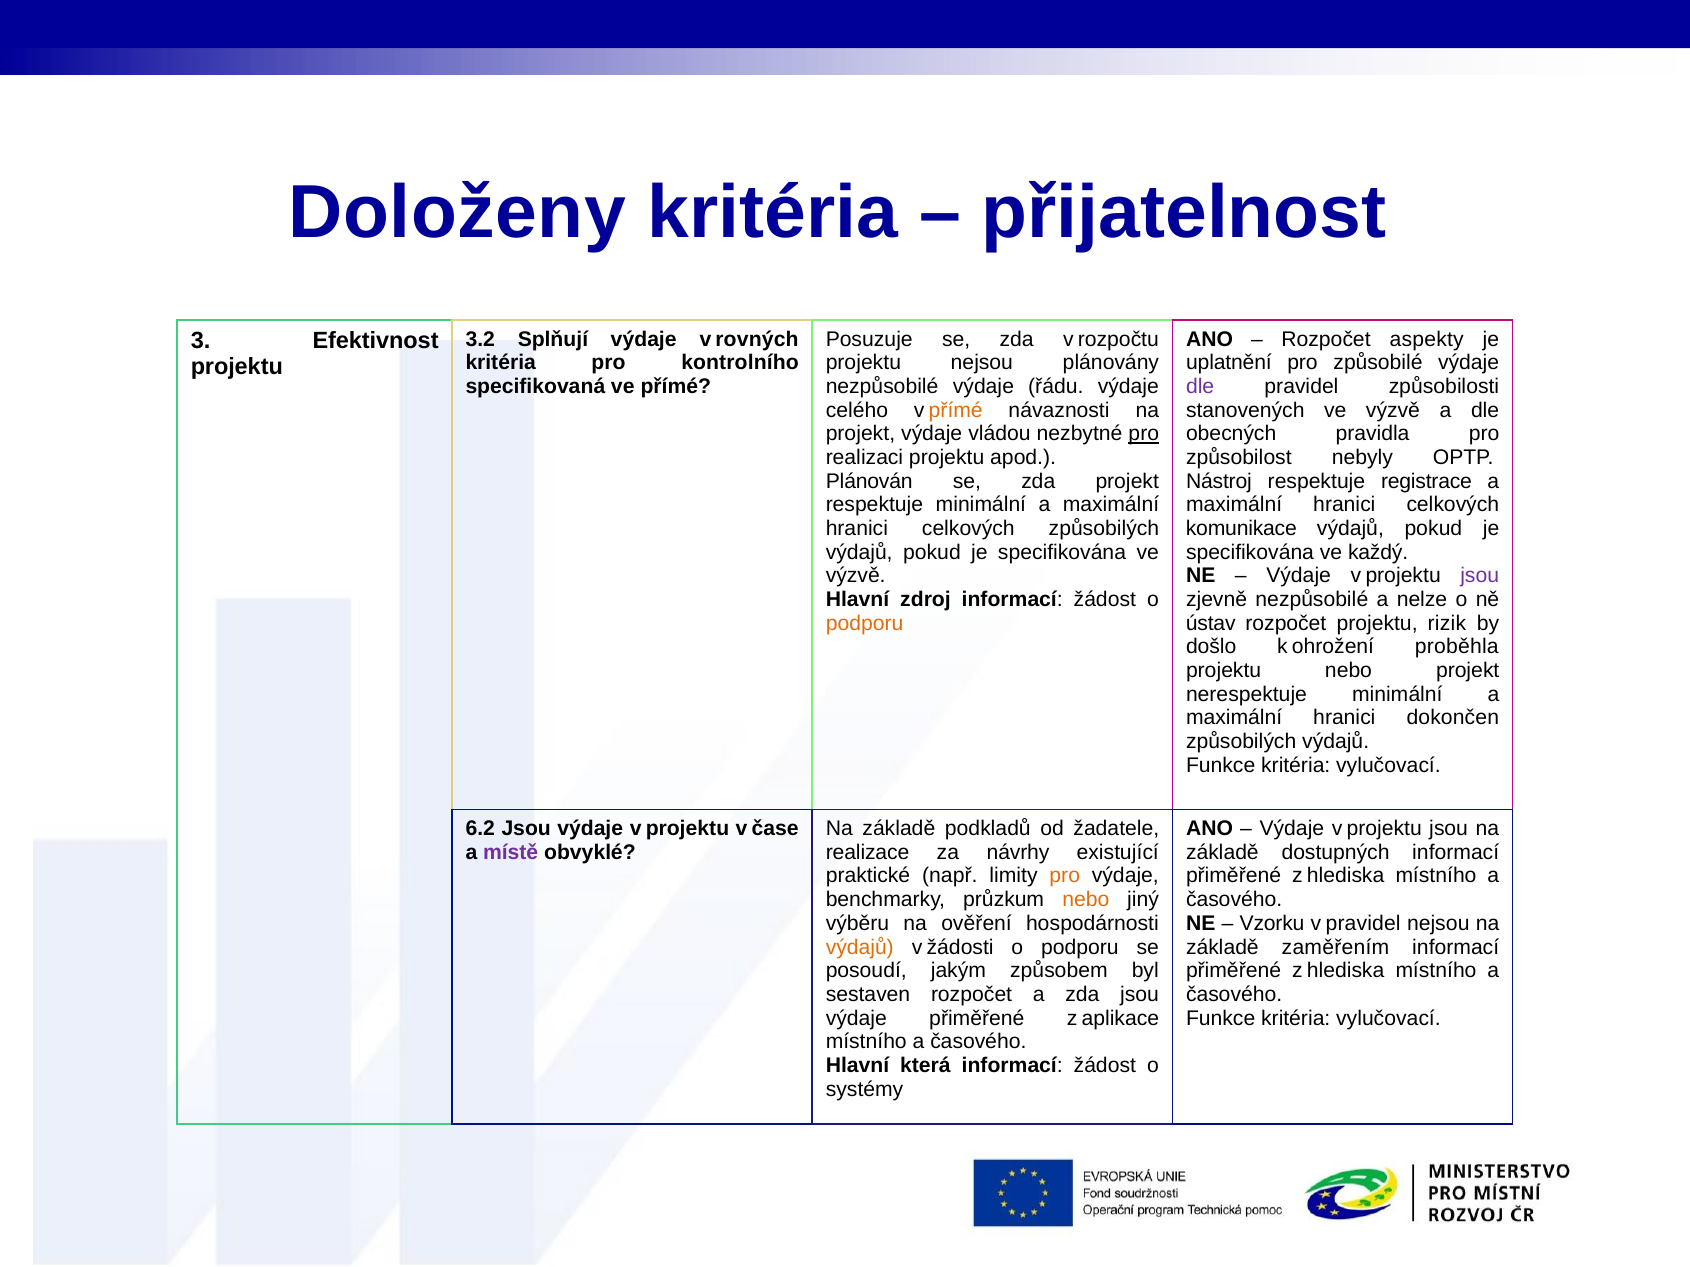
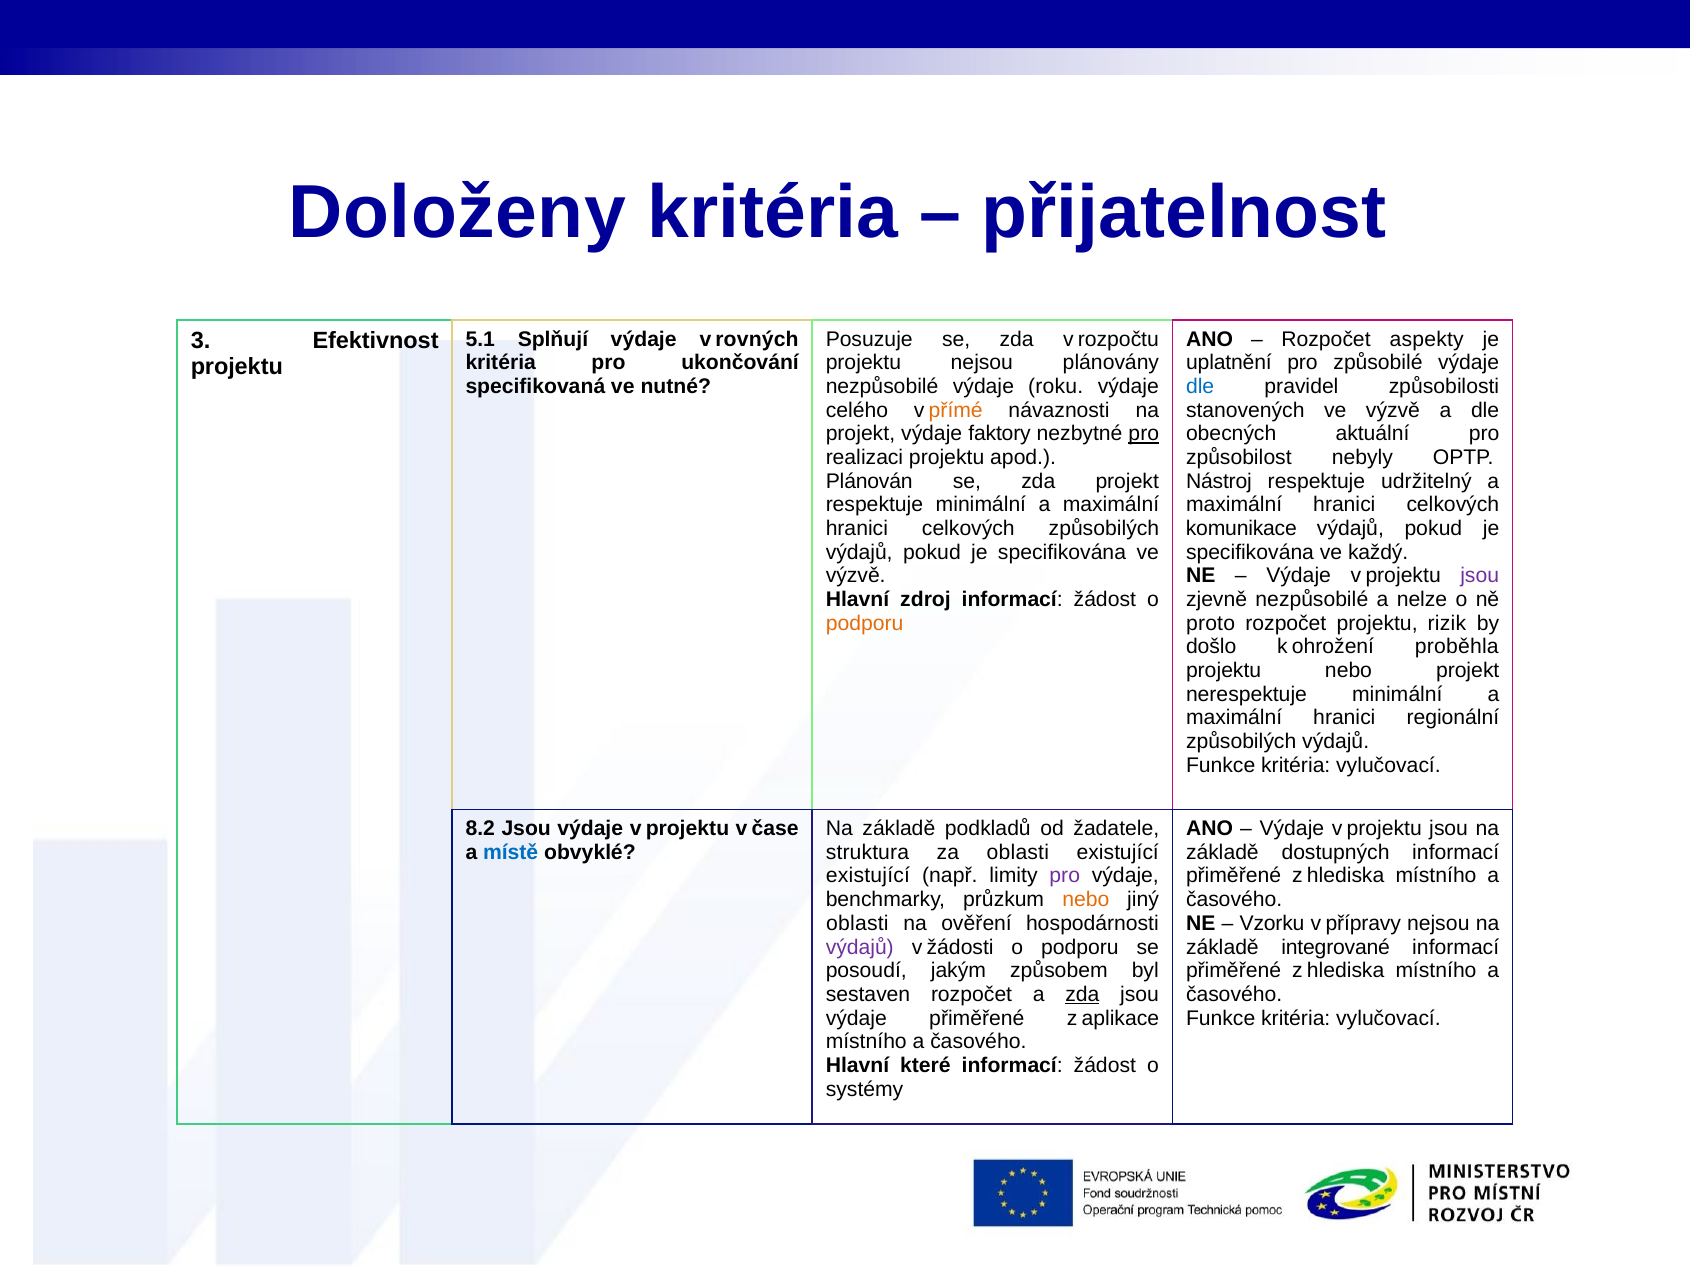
3.2: 3.2 -> 5.1
kontrolního: kontrolního -> ukončování
ve přímé: přímé -> nutné
řádu: řádu -> roku
dle at (1200, 387) colour: purple -> blue
vládou: vládou -> faktory
pravidla: pravidla -> aktuální
registrace: registrace -> udržitelný
ústav: ústav -> proto
dokončen: dokončen -> regionální
6.2: 6.2 -> 8.2
místě colour: purple -> blue
realizace: realizace -> struktura
za návrhy: návrhy -> oblasti
praktické at (868, 876): praktické -> existující
pro at (1065, 876) colour: orange -> purple
výběru at (858, 924): výběru -> oblasti
v pravidel: pravidel -> přípravy
výdajů at (860, 947) colour: orange -> purple
zaměřením: zaměřením -> integrované
zda at (1082, 995) underline: none -> present
která: která -> které
